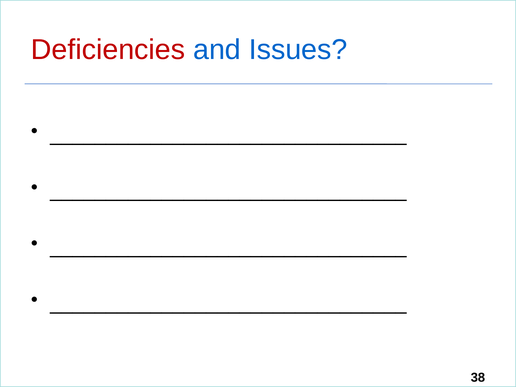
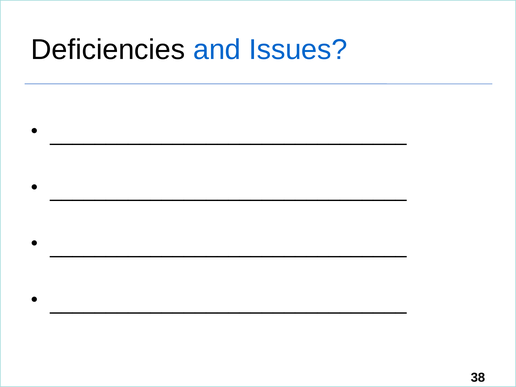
Deficiencies colour: red -> black
